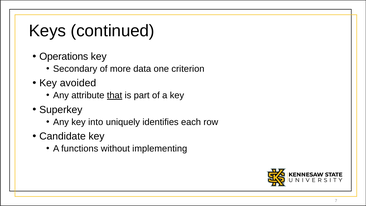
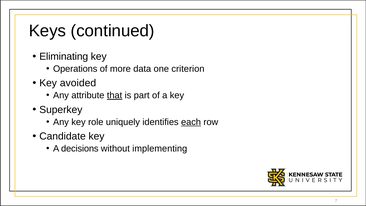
Operations: Operations -> Eliminating
Secondary: Secondary -> Operations
into: into -> role
each underline: none -> present
functions: functions -> decisions
